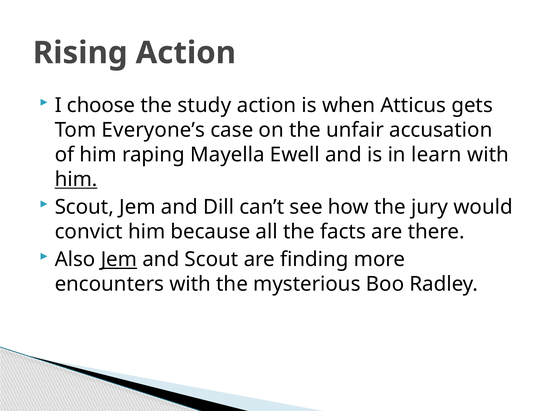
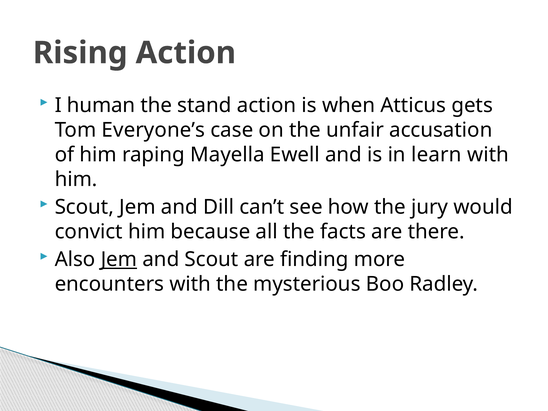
choose: choose -> human
study: study -> stand
him at (76, 179) underline: present -> none
